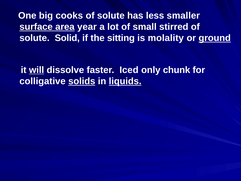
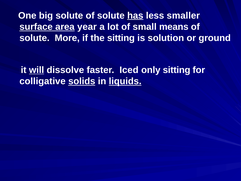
big cooks: cooks -> solute
has underline: none -> present
stirred: stirred -> means
Solid: Solid -> More
molality: molality -> solution
ground underline: present -> none
only chunk: chunk -> sitting
